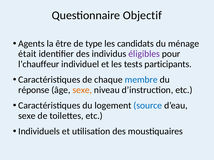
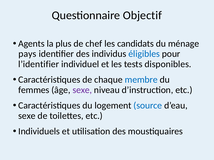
être: être -> plus
type: type -> chef
était: était -> pays
éligibles colour: purple -> blue
l’chauffeur: l’chauffeur -> l’identifier
participants: participants -> disponibles
réponse: réponse -> femmes
sexe at (82, 90) colour: orange -> purple
